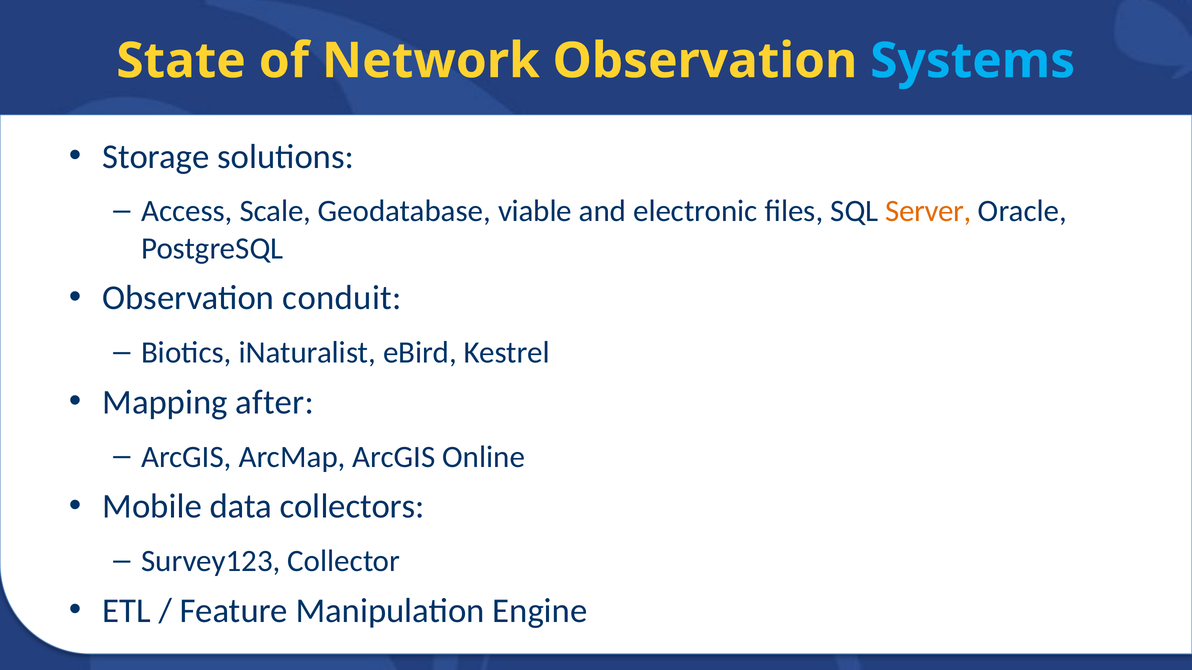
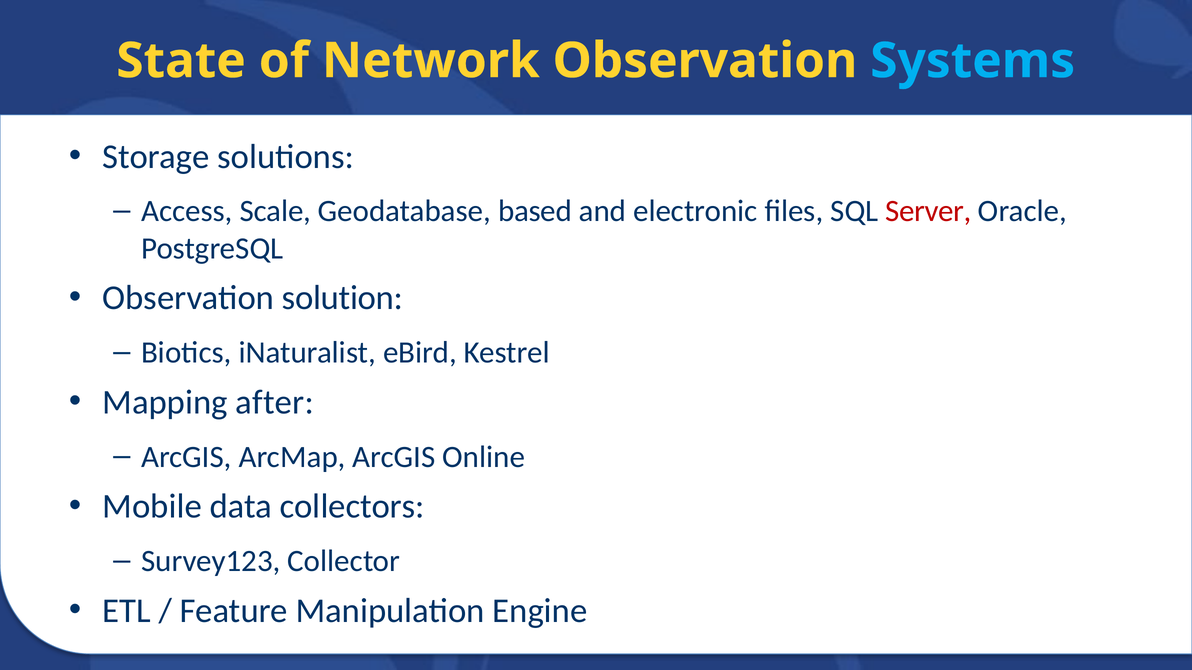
viable: viable -> based
Server colour: orange -> red
conduit: conduit -> solution
